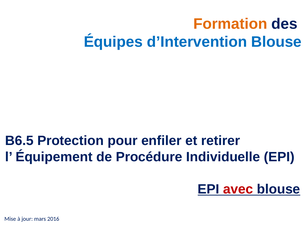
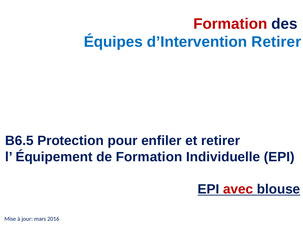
Formation at (230, 24) colour: orange -> red
d’Intervention Blouse: Blouse -> Retirer
de Procédure: Procédure -> Formation
